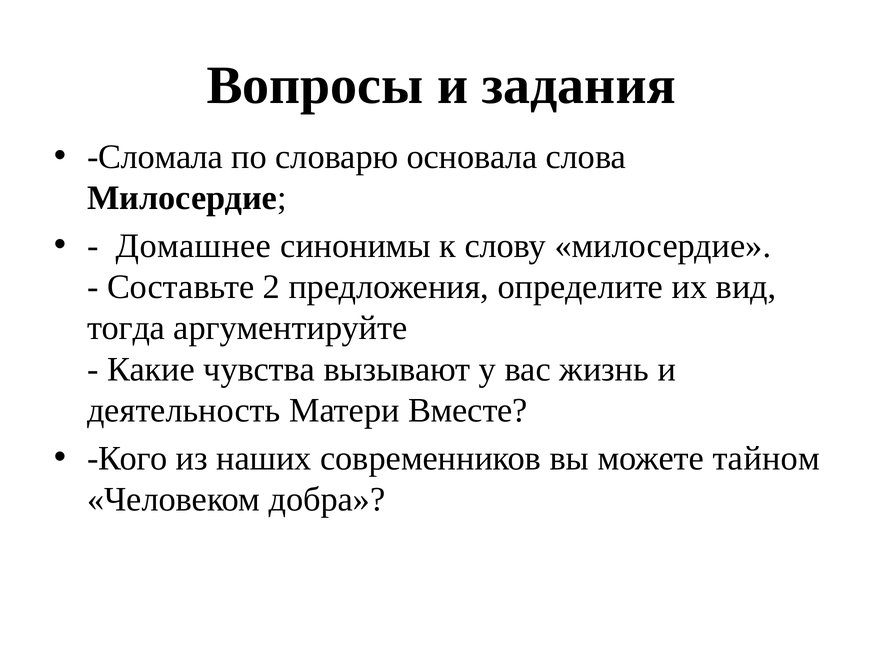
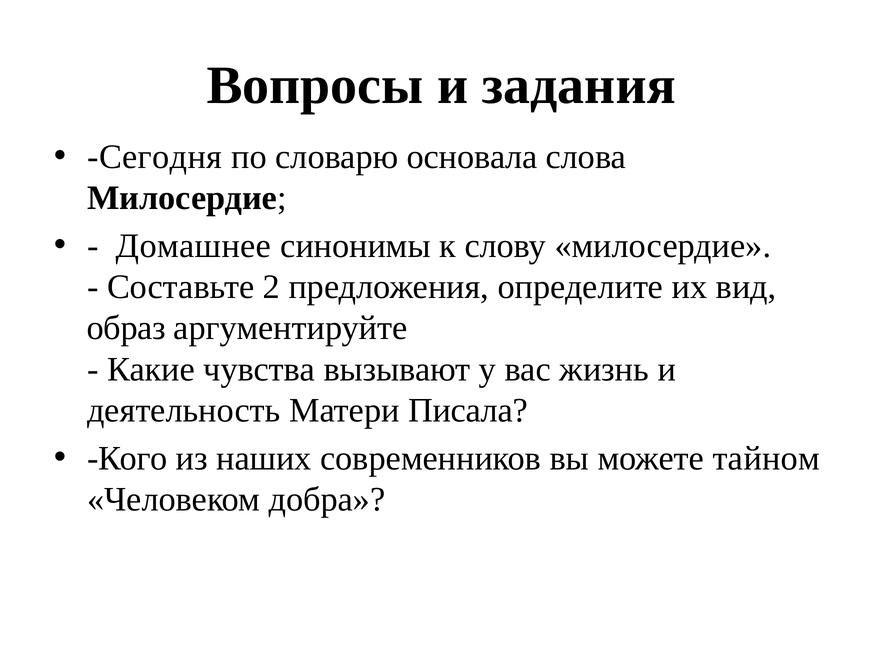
Сломала: Сломала -> Сегодня
тогда: тогда -> образ
Вместе: Вместе -> Писала
